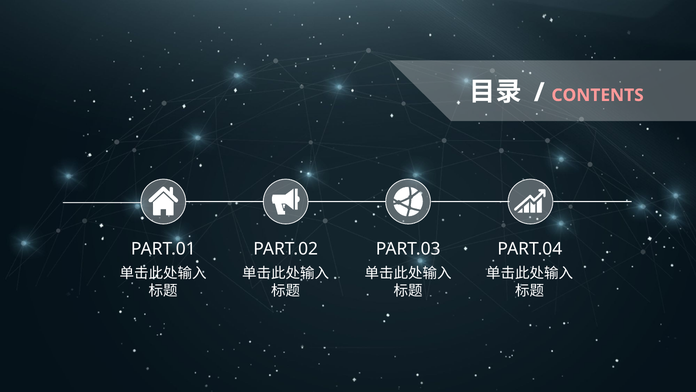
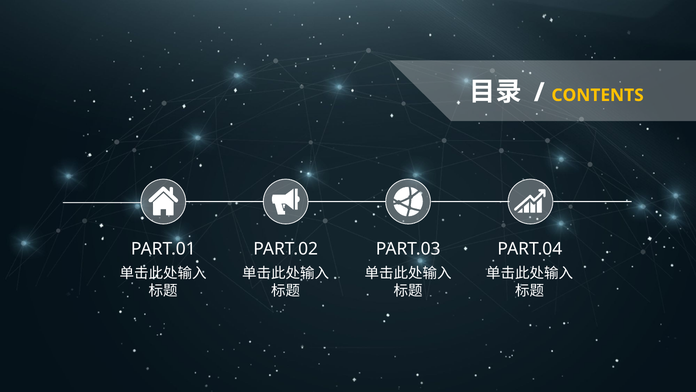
CONTENTS colour: pink -> yellow
